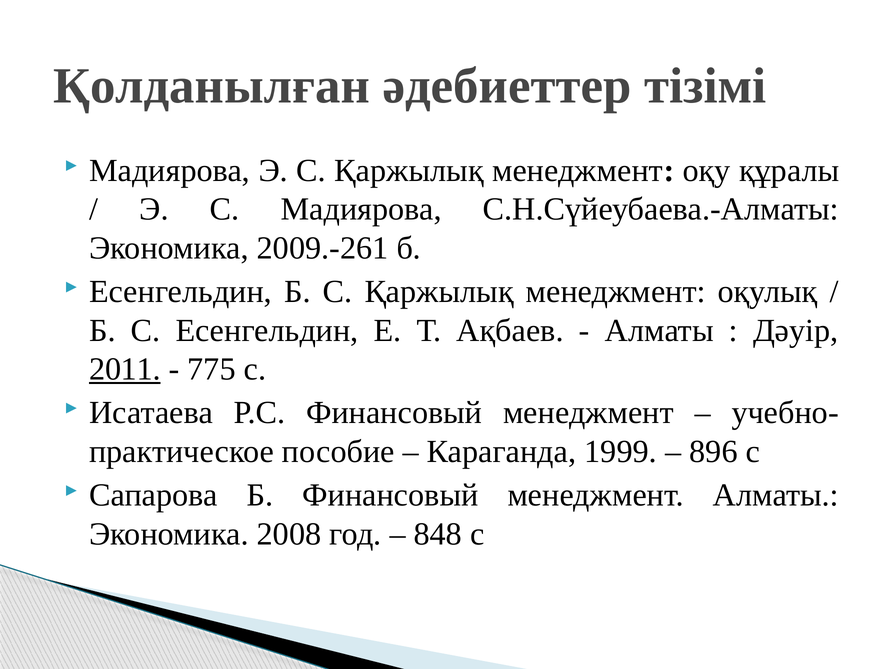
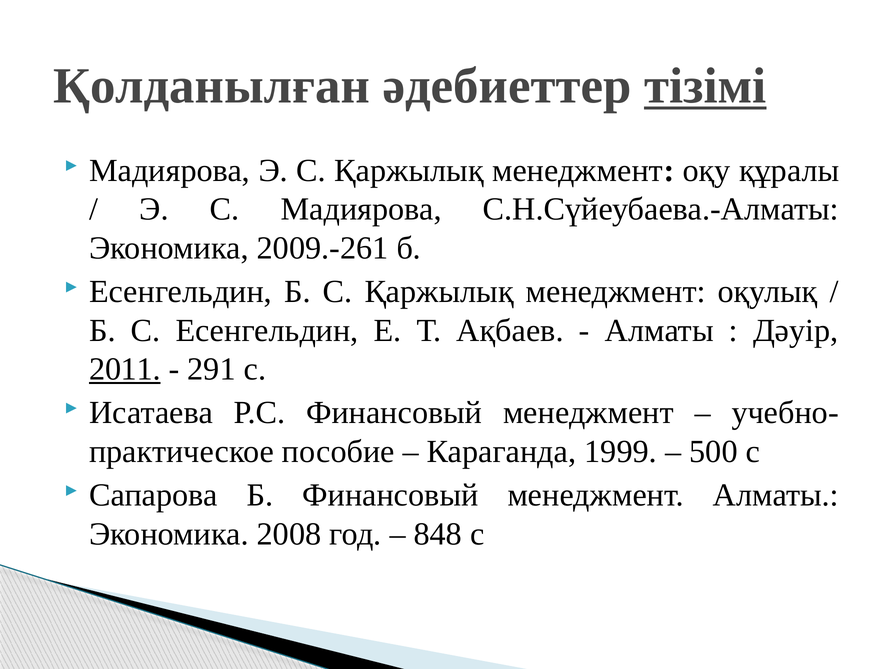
тізімі underline: none -> present
775: 775 -> 291
896: 896 -> 500
